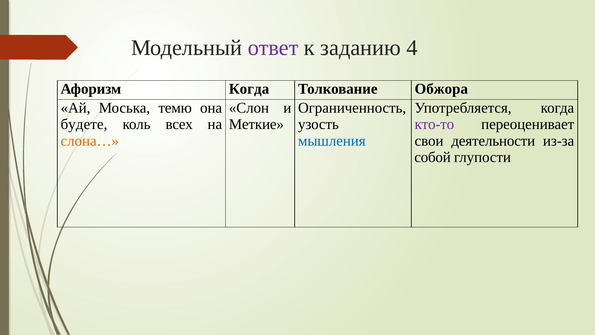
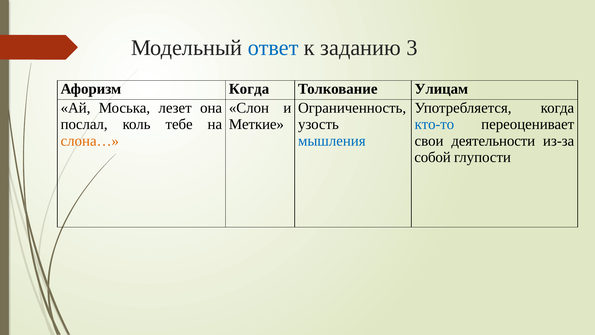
ответ colour: purple -> blue
4: 4 -> 3
Обжора: Обжора -> Улицам
темю: темю -> лезет
будете: будете -> послал
всех: всех -> тебе
кто-то colour: purple -> blue
